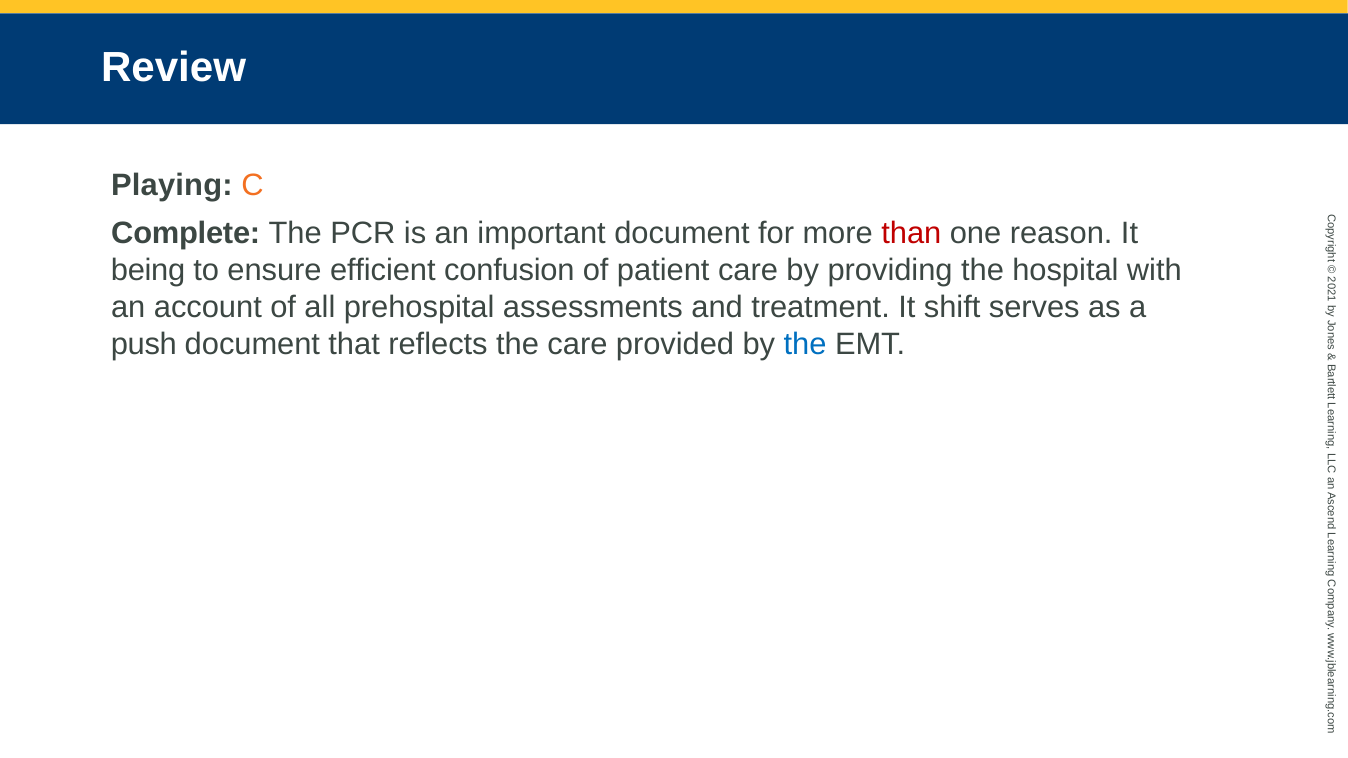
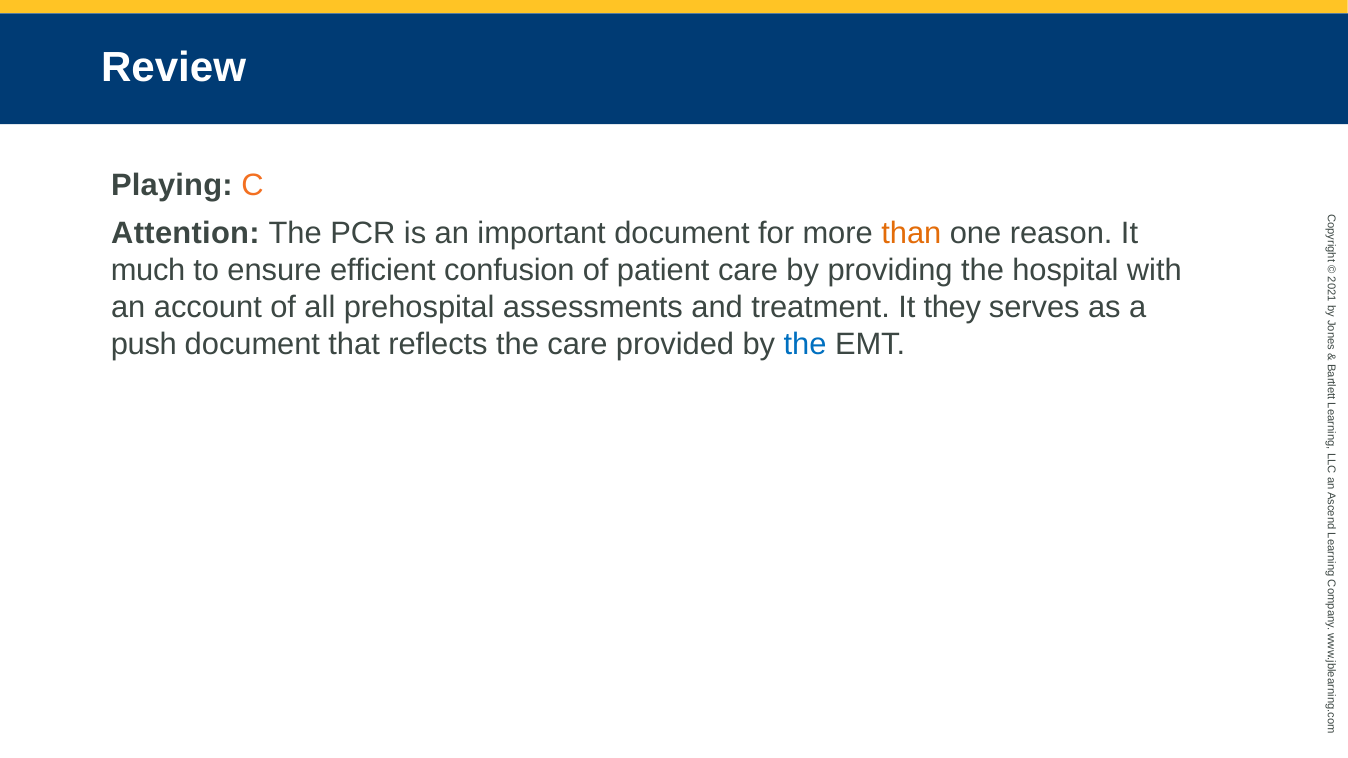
Complete: Complete -> Attention
than colour: red -> orange
being: being -> much
shift: shift -> they
